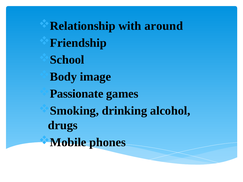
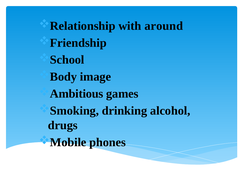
Passionate: Passionate -> Ambitious
